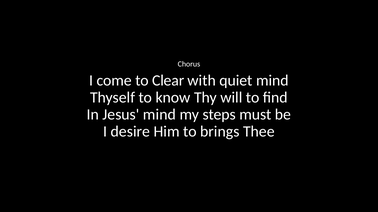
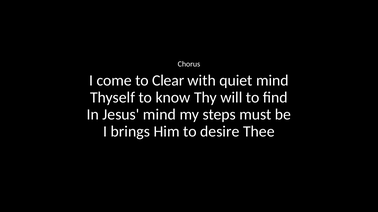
desire: desire -> brings
brings: brings -> desire
